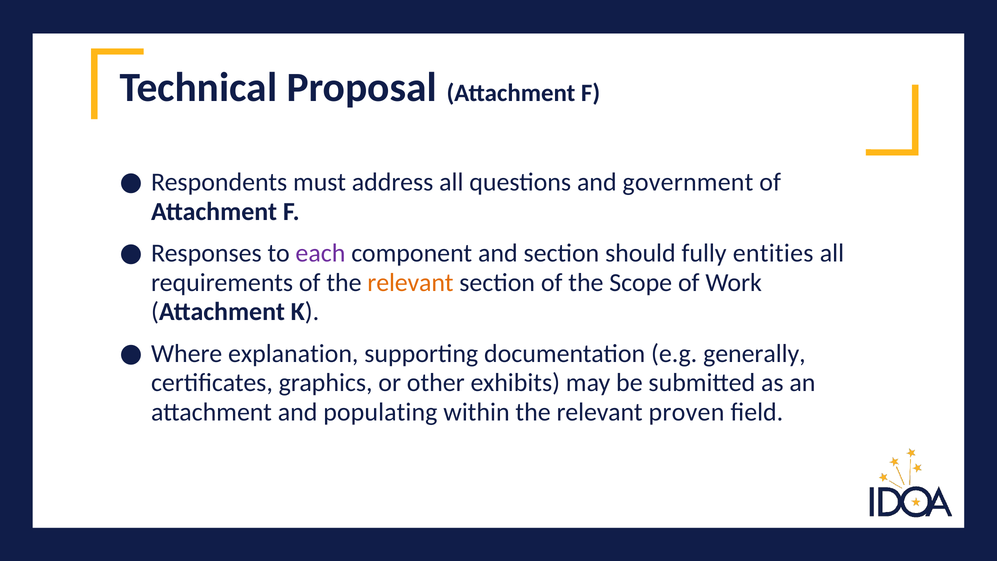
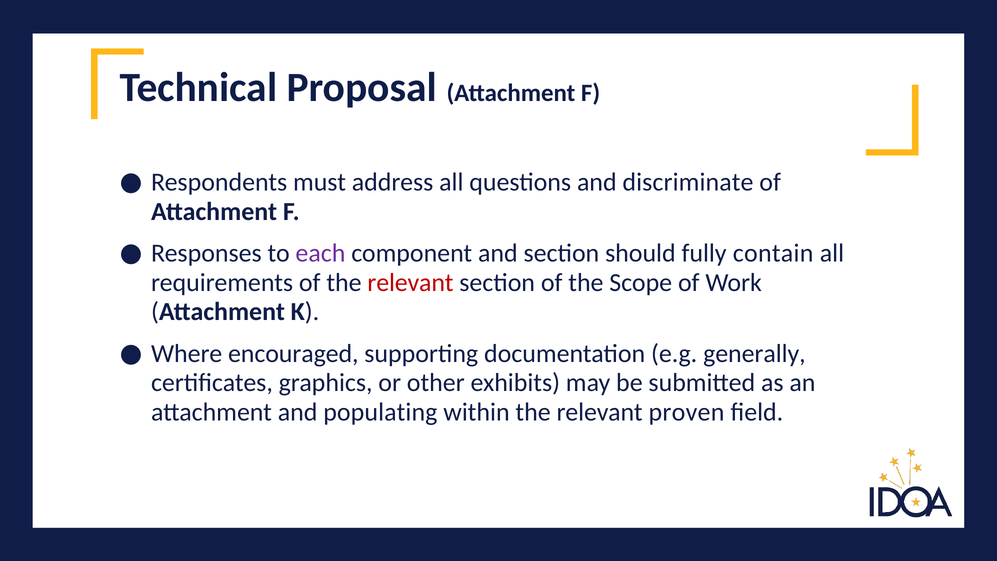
government: government -> discriminate
entities: entities -> contain
relevant at (410, 282) colour: orange -> red
explanation: explanation -> encouraged
